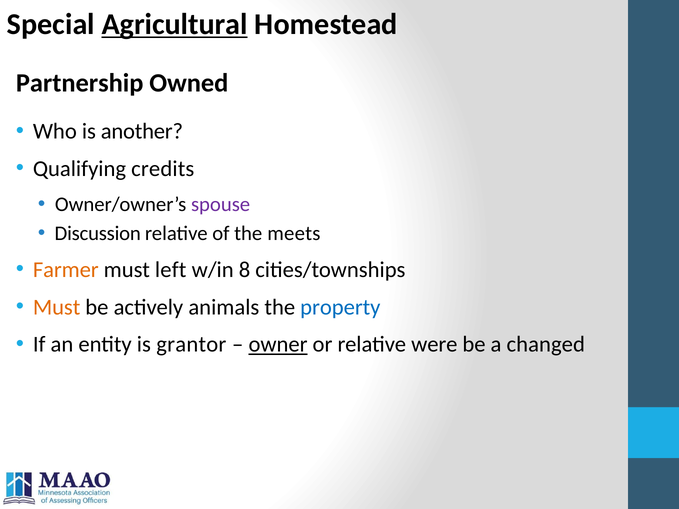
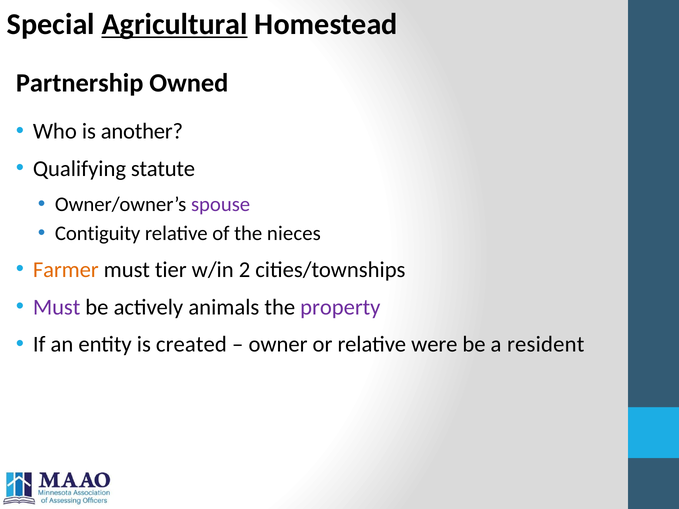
credits: credits -> statute
Discussion: Discussion -> Contiguity
meets: meets -> nieces
left: left -> tier
8: 8 -> 2
Must at (57, 307) colour: orange -> purple
property colour: blue -> purple
grantor: grantor -> created
owner underline: present -> none
changed: changed -> resident
